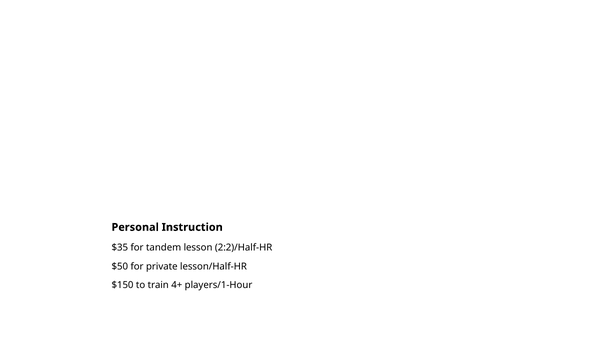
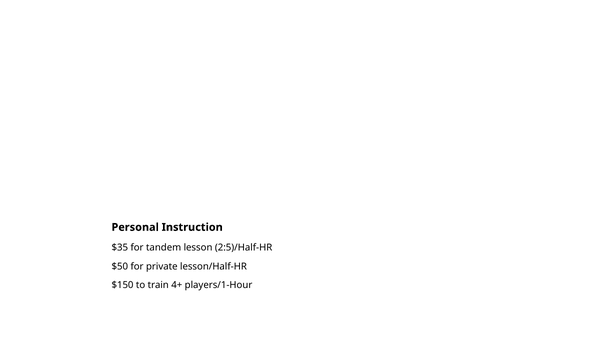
2:2)/Half-HR: 2:2)/Half-HR -> 2:5)/Half-HR
